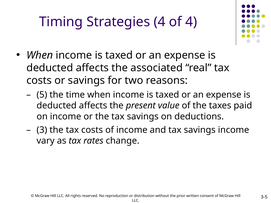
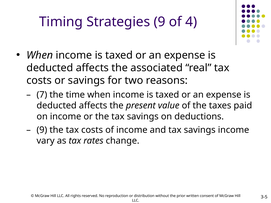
Strategies 4: 4 -> 9
5: 5 -> 7
3 at (42, 130): 3 -> 9
